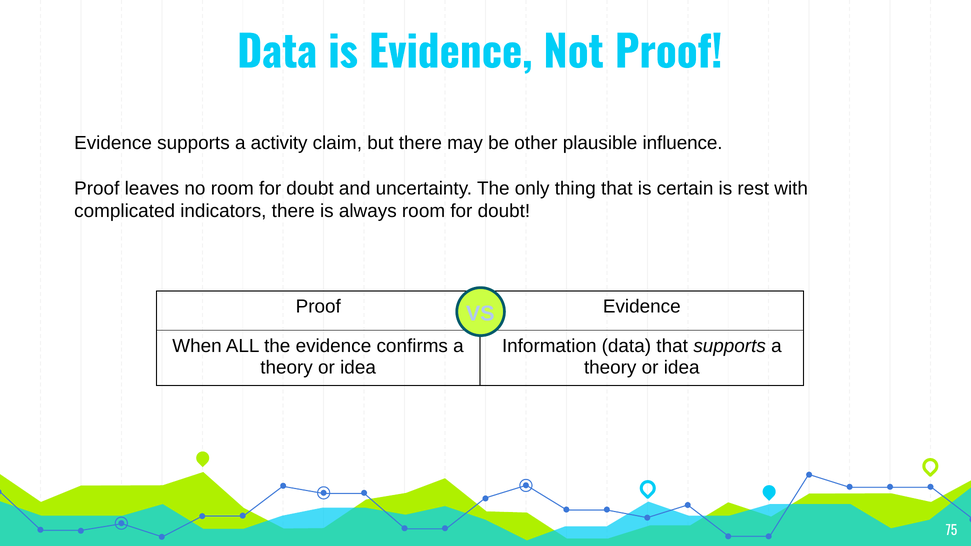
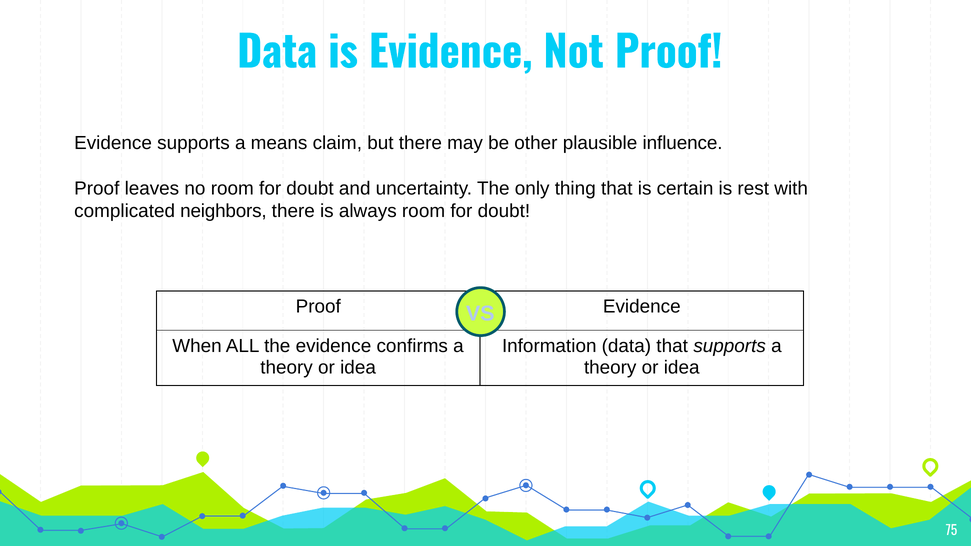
activity: activity -> means
indicators: indicators -> neighbors
